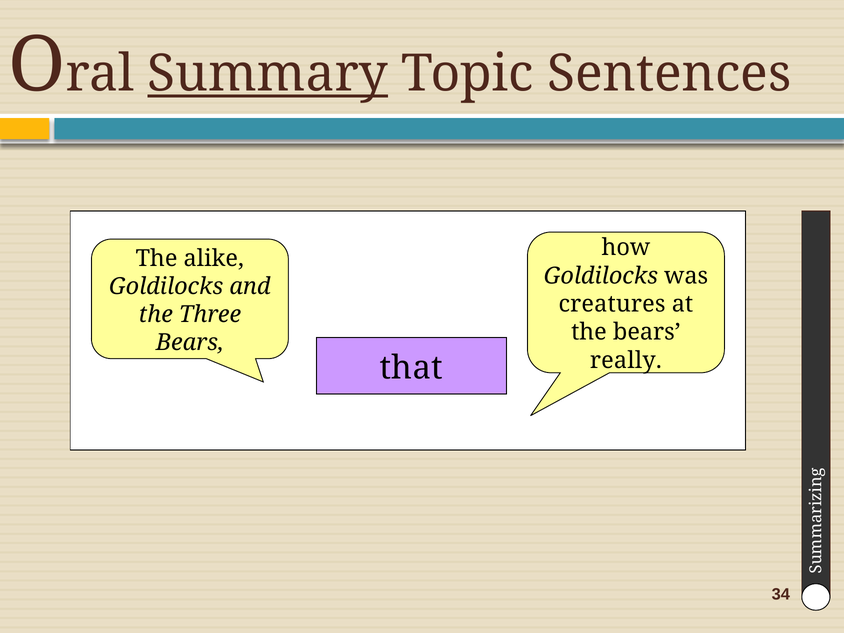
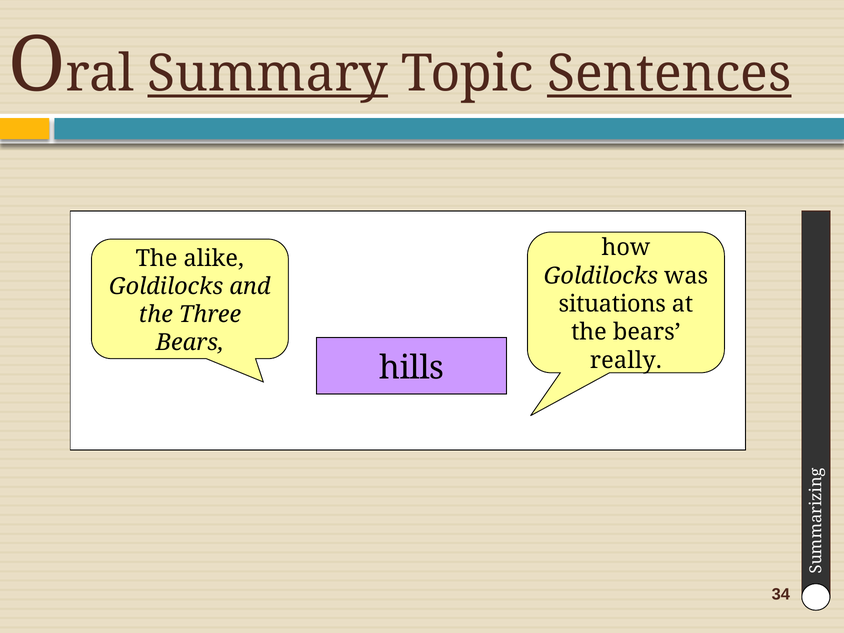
Sentences underline: none -> present
creatures: creatures -> situations
that: that -> hills
